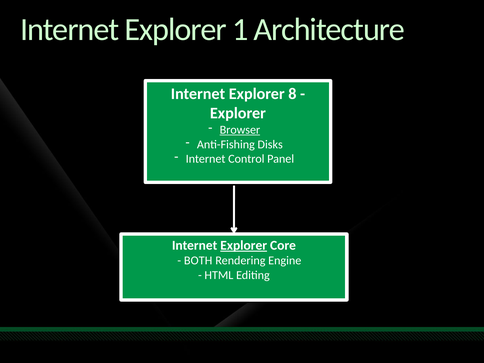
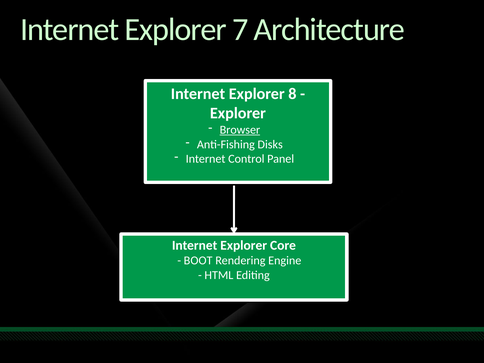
1: 1 -> 7
Explorer at (244, 245) underline: present -> none
BOTH: BOTH -> BOOT
